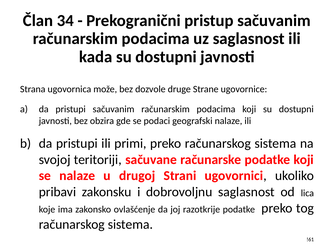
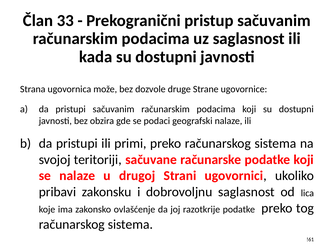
34: 34 -> 33
